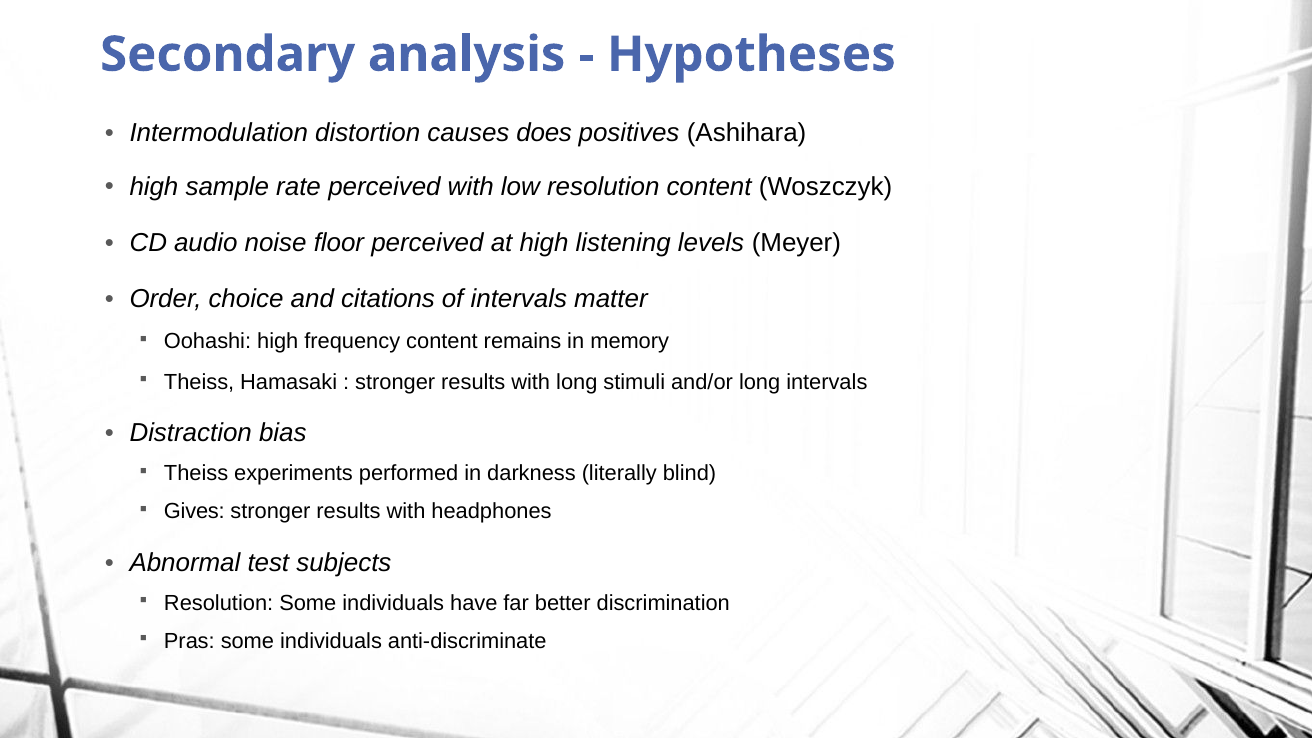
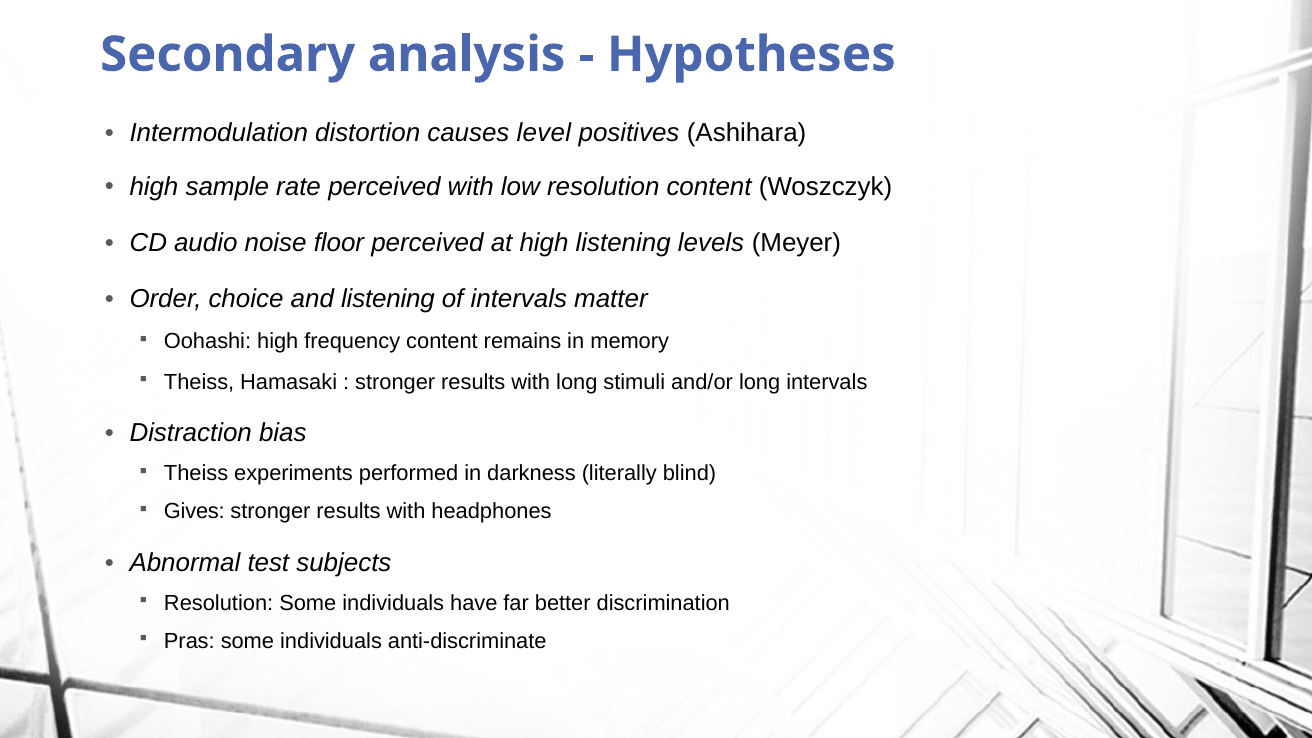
does: does -> level
and citations: citations -> listening
